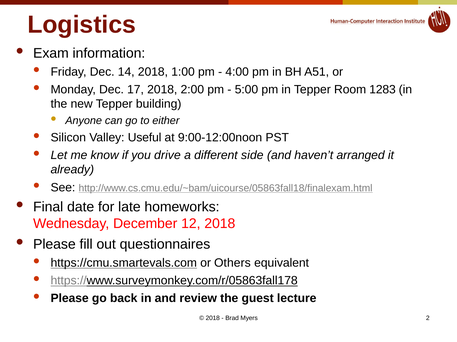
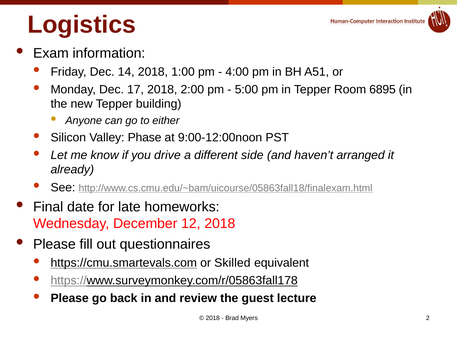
1283: 1283 -> 6895
Useful: Useful -> Phase
Others: Others -> Skilled
